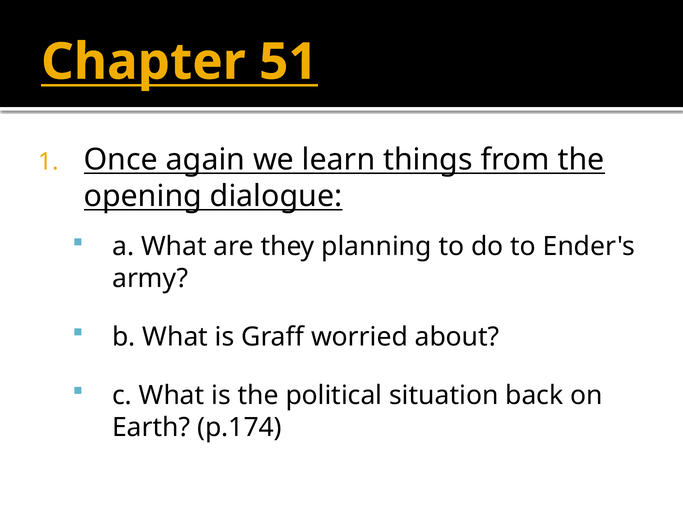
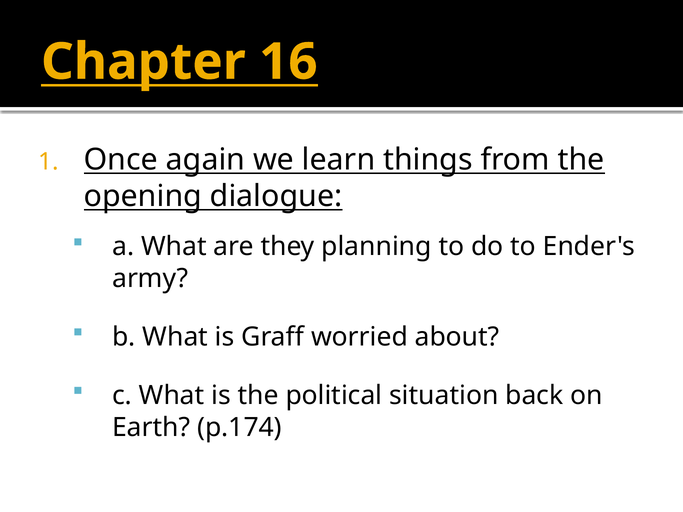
51: 51 -> 16
